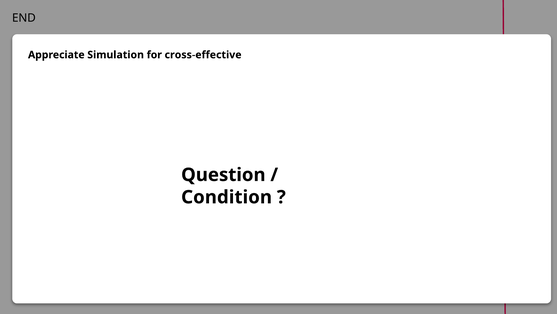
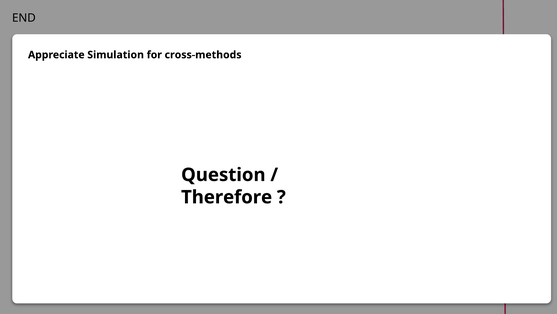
cross-effective: cross-effective -> cross-methods
Condition: Condition -> Therefore
